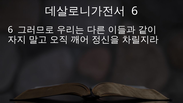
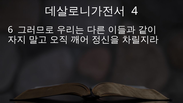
6 at (135, 11): 6 -> 4
